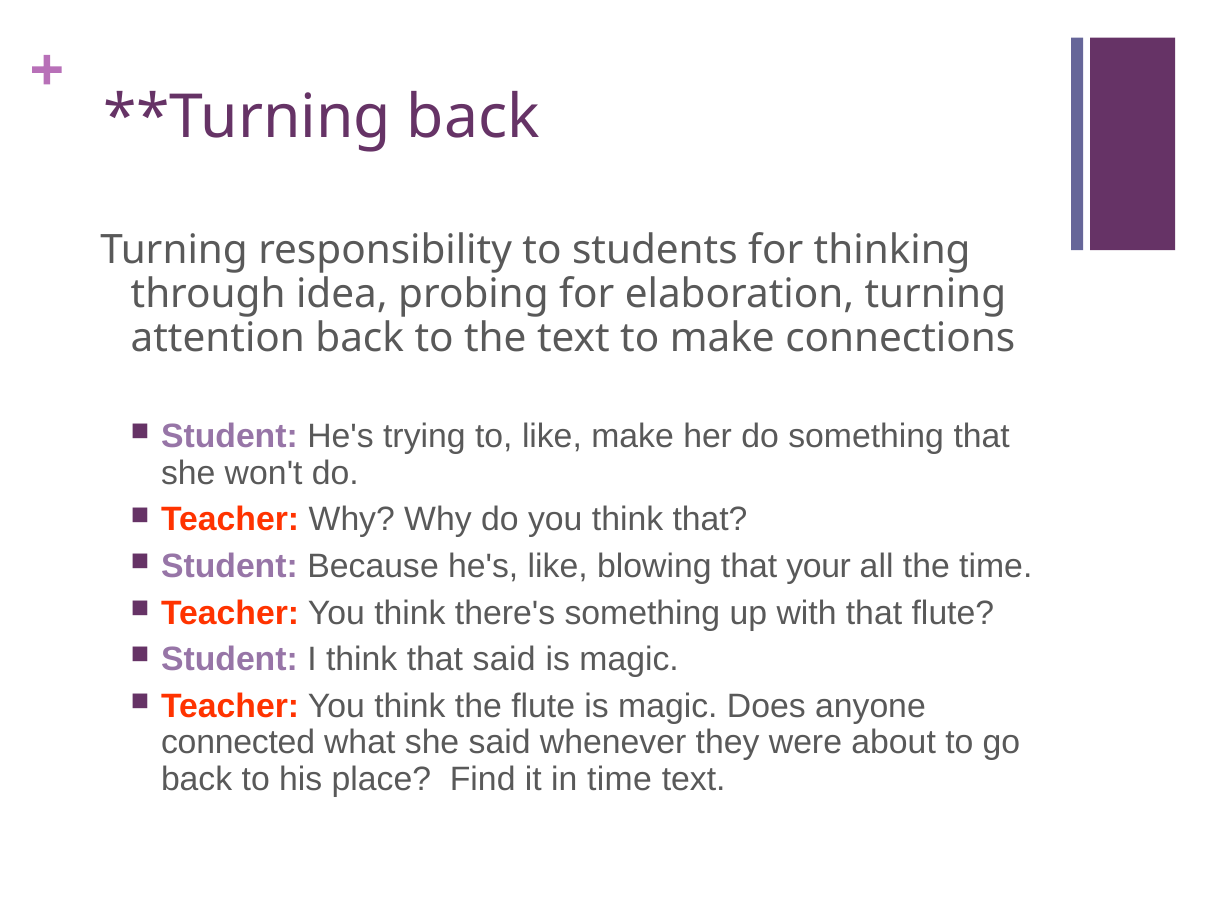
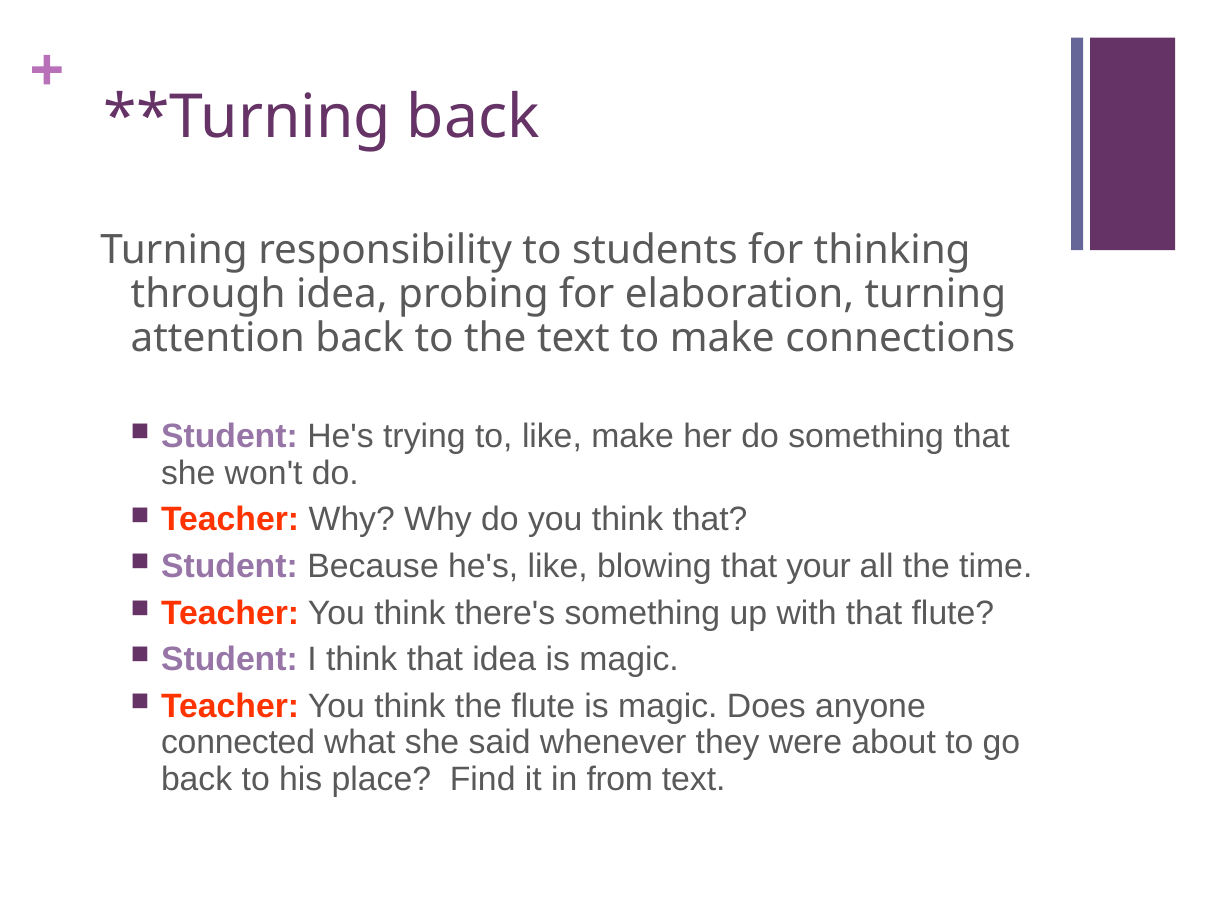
that said: said -> idea
in time: time -> from
